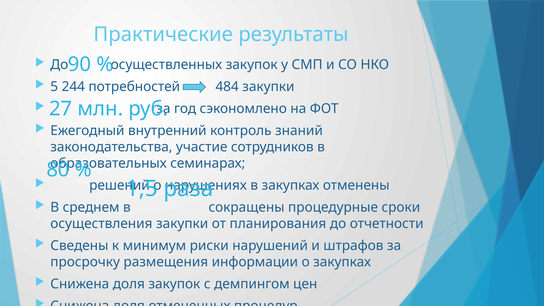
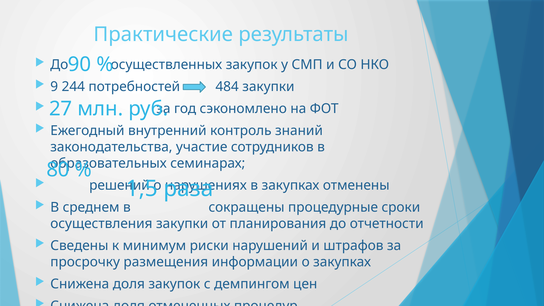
5: 5 -> 9
